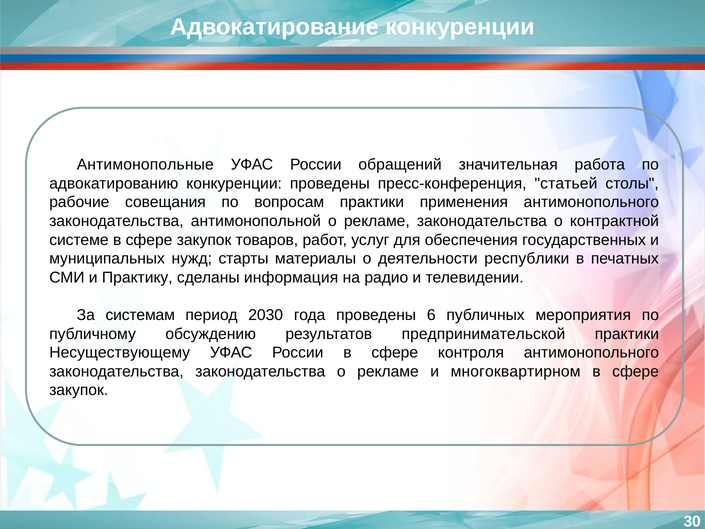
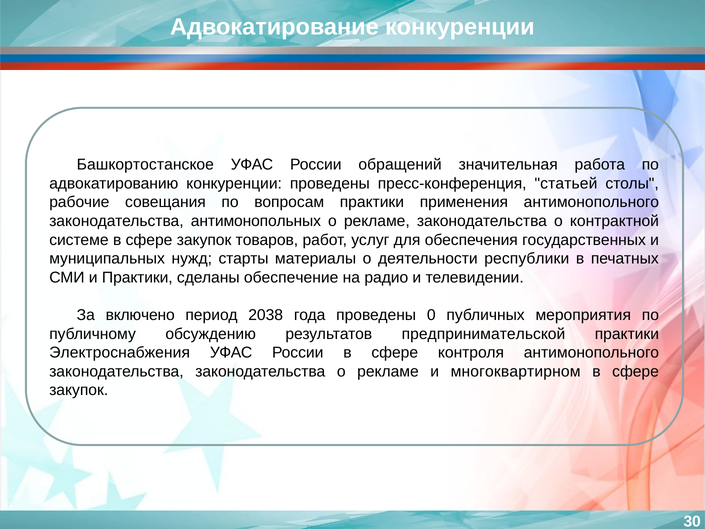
Антимонопольные: Антимонопольные -> Башкортостанское
антимонопольной: антимонопольной -> антимонопольных
и Практику: Практику -> Практики
информация: информация -> обеспечение
системам: системам -> включено
2030: 2030 -> 2038
6: 6 -> 0
Несуществующему: Несуществующему -> Электроснабжения
